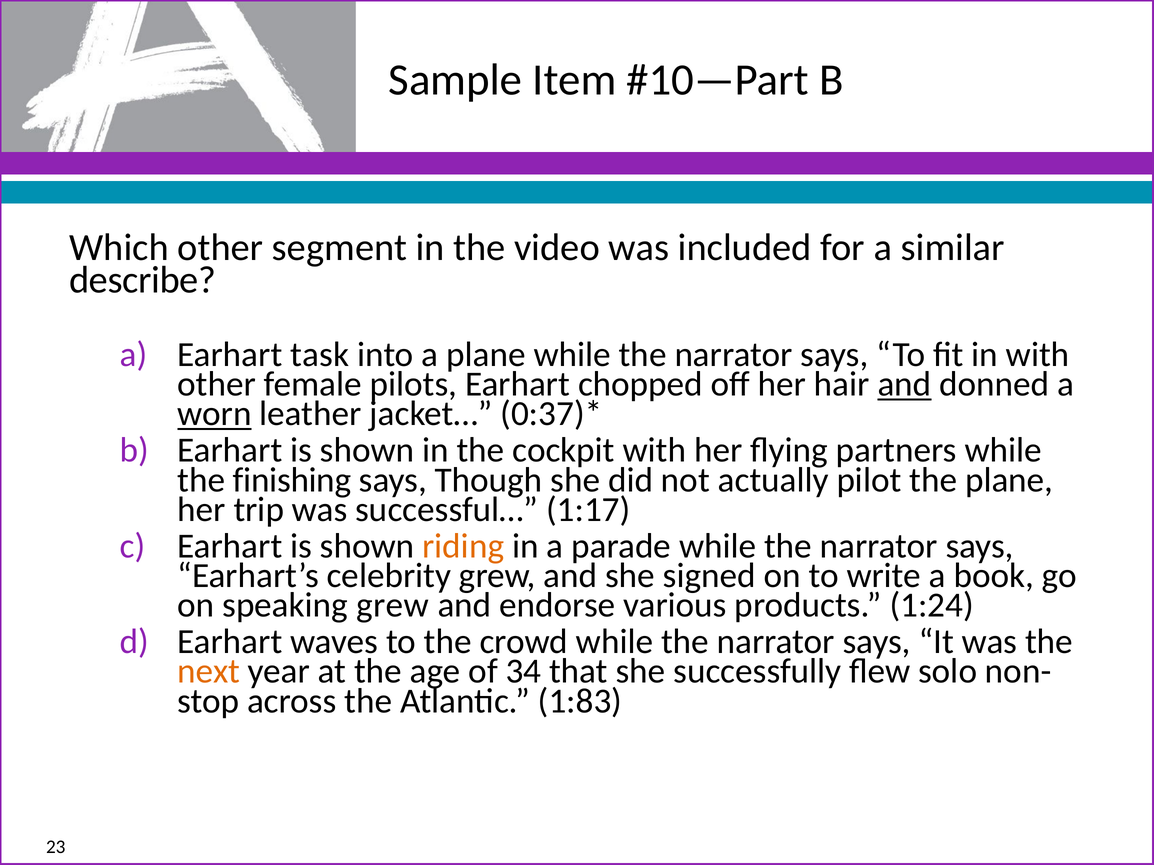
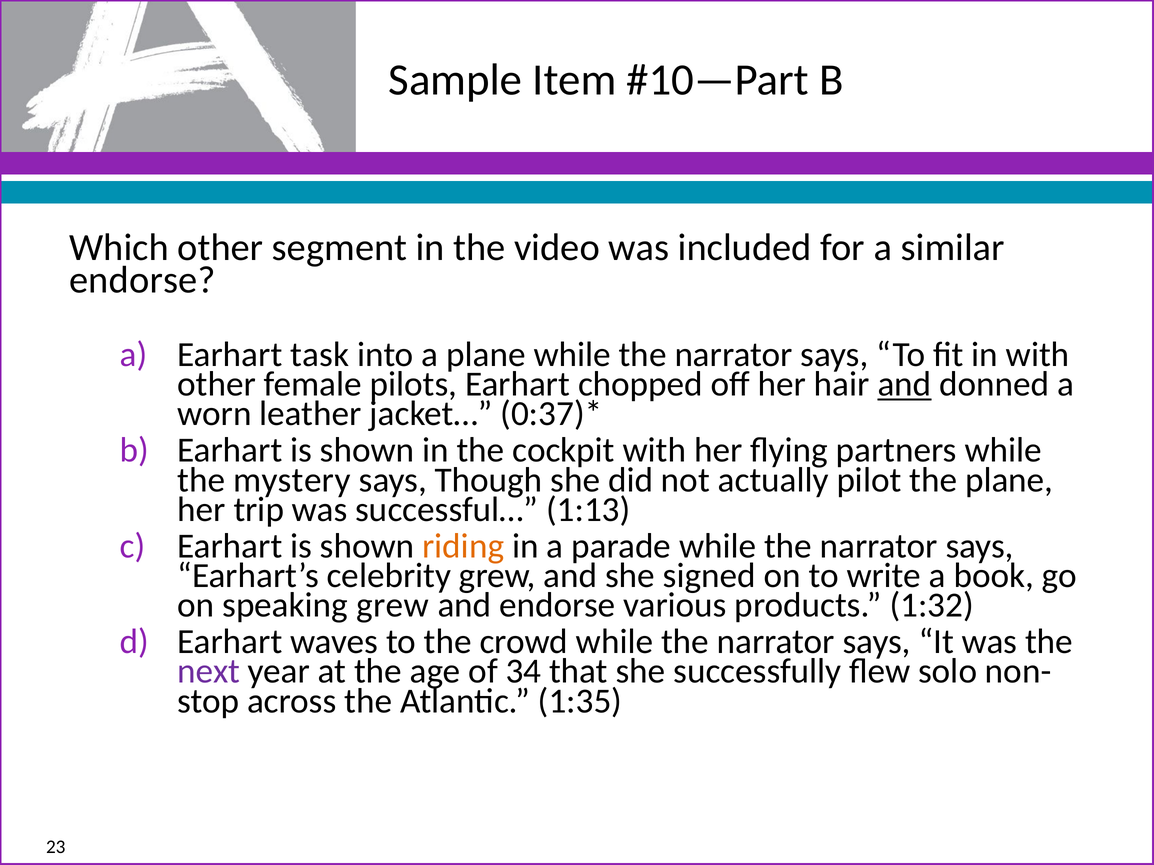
describe at (143, 280): describe -> endorse
worn underline: present -> none
finishing: finishing -> mystery
1:17: 1:17 -> 1:13
1:24: 1:24 -> 1:32
next colour: orange -> purple
1:83: 1:83 -> 1:35
